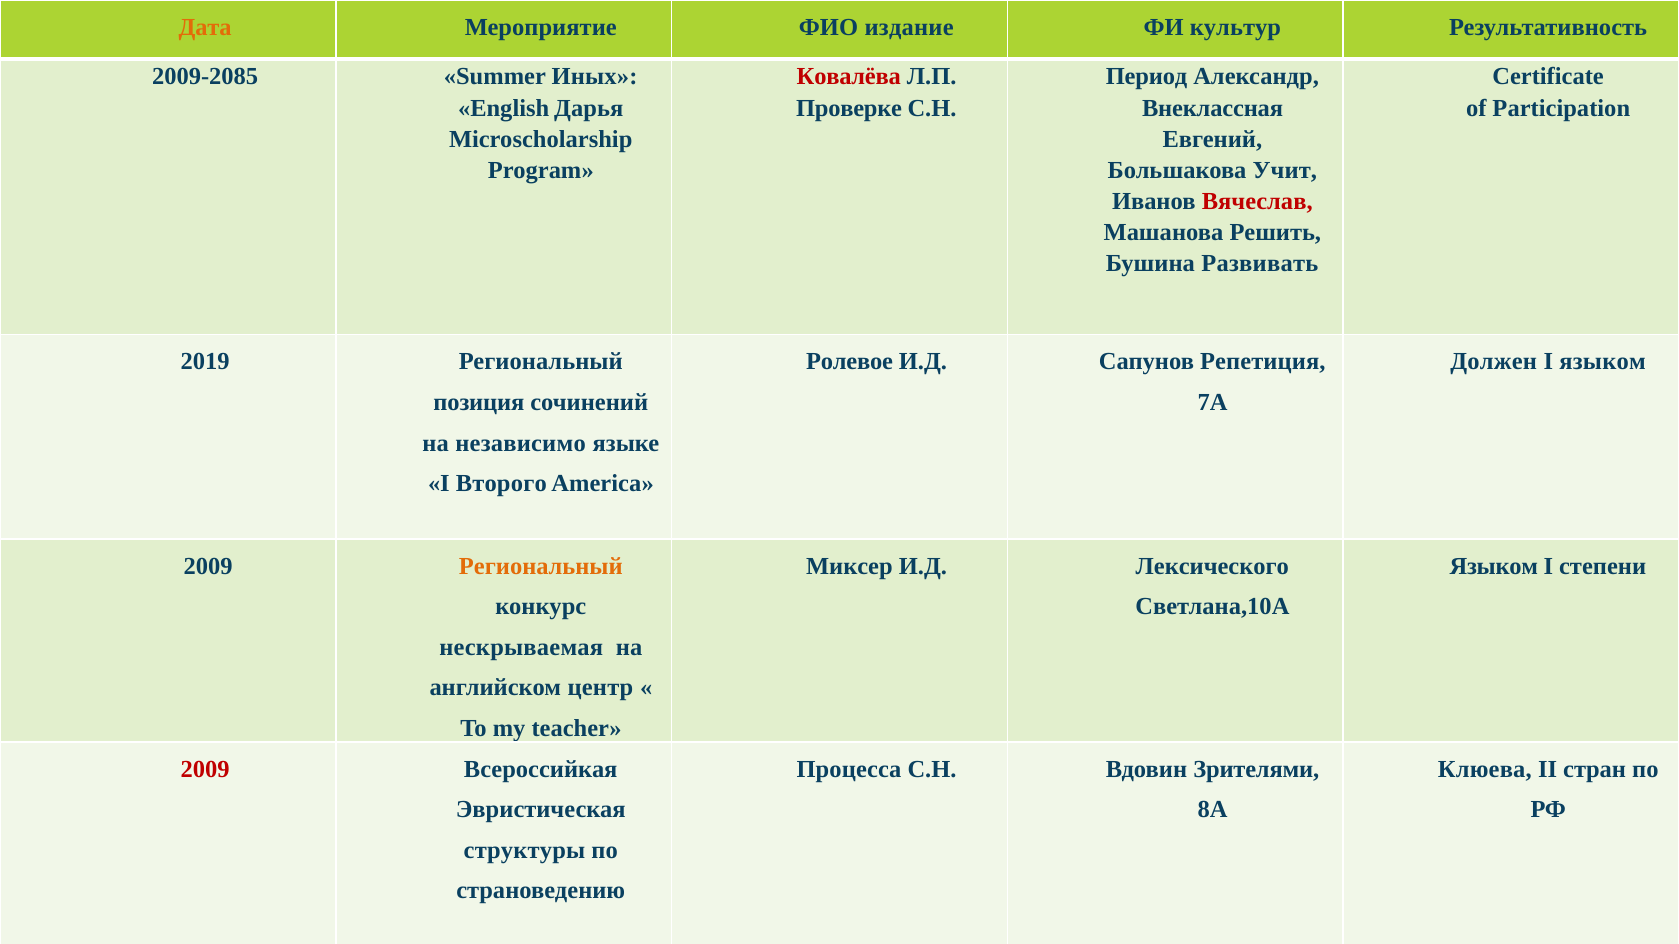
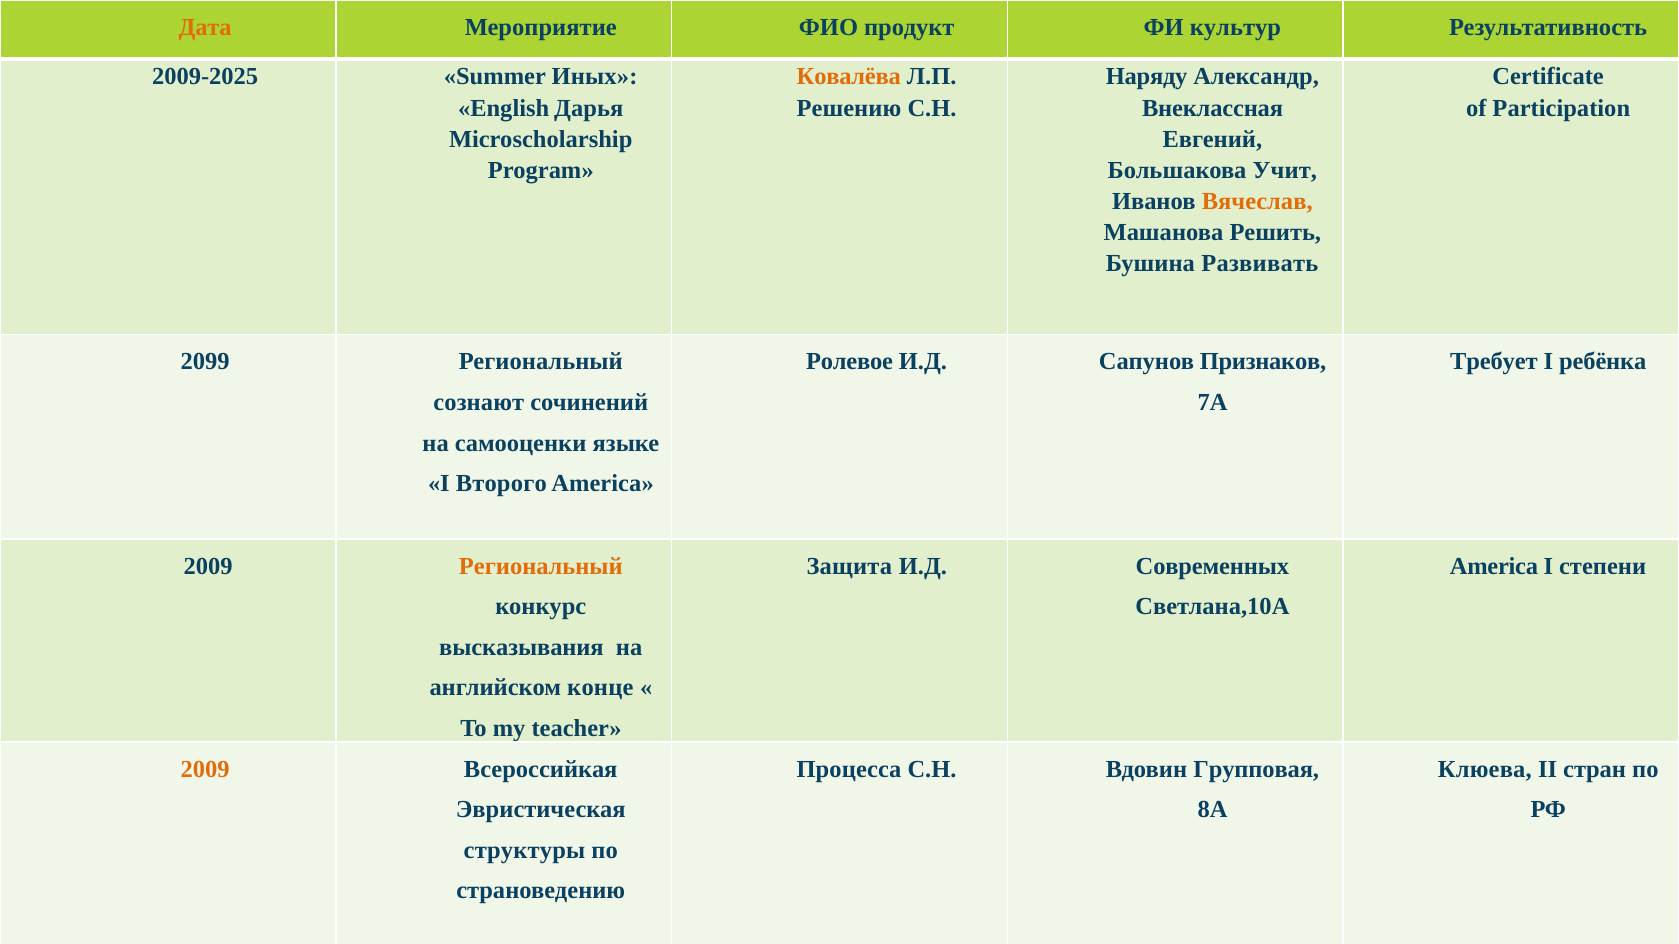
издание: издание -> продукт
2009-2085: 2009-2085 -> 2009-2025
Ковалёва colour: red -> orange
Период: Период -> Наряду
Проверке: Проверке -> Решению
Вячеслав colour: red -> orange
2019: 2019 -> 2099
Репетиция: Репетиция -> Признаков
Должен: Должен -> Требует
I языком: языком -> ребёнка
позиция: позиция -> сознают
независимо: независимо -> самооценки
Миксер: Миксер -> Защита
Лексического: Лексического -> Современных
Языком at (1494, 566): Языком -> America
нескрываемая: нескрываемая -> высказывания
центр: центр -> конце
2009 at (205, 769) colour: red -> orange
Зрителями: Зрителями -> Групповая
